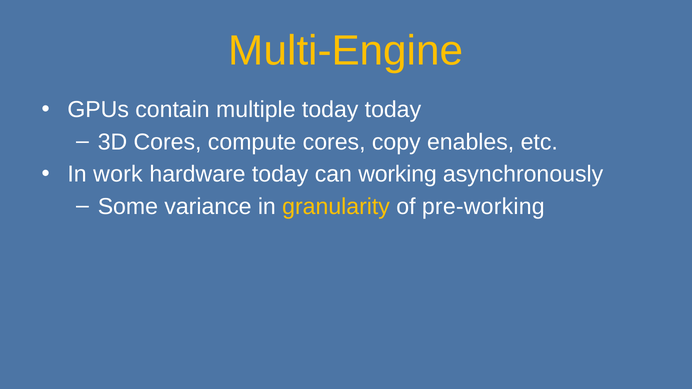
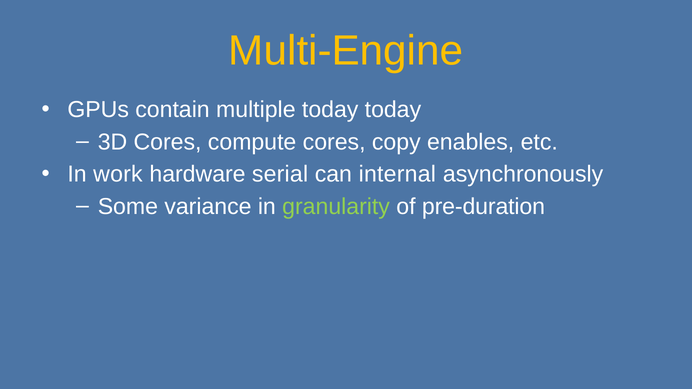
hardware today: today -> serial
working: working -> internal
granularity colour: yellow -> light green
pre-working: pre-working -> pre-duration
